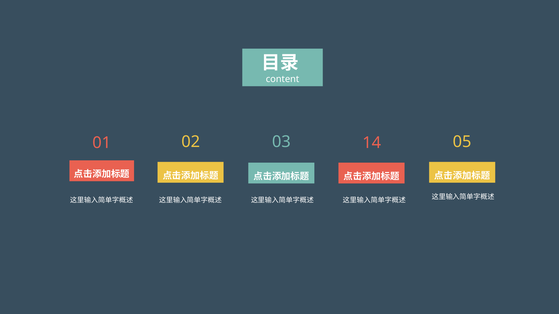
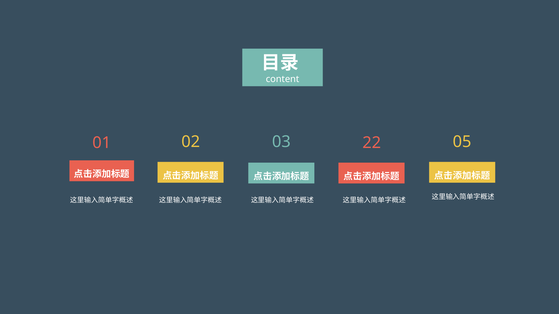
14: 14 -> 22
